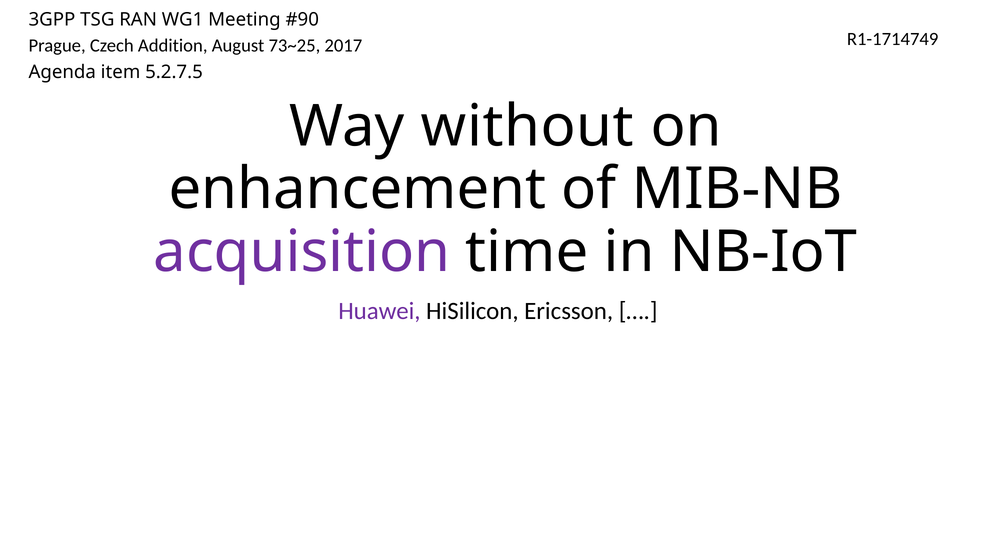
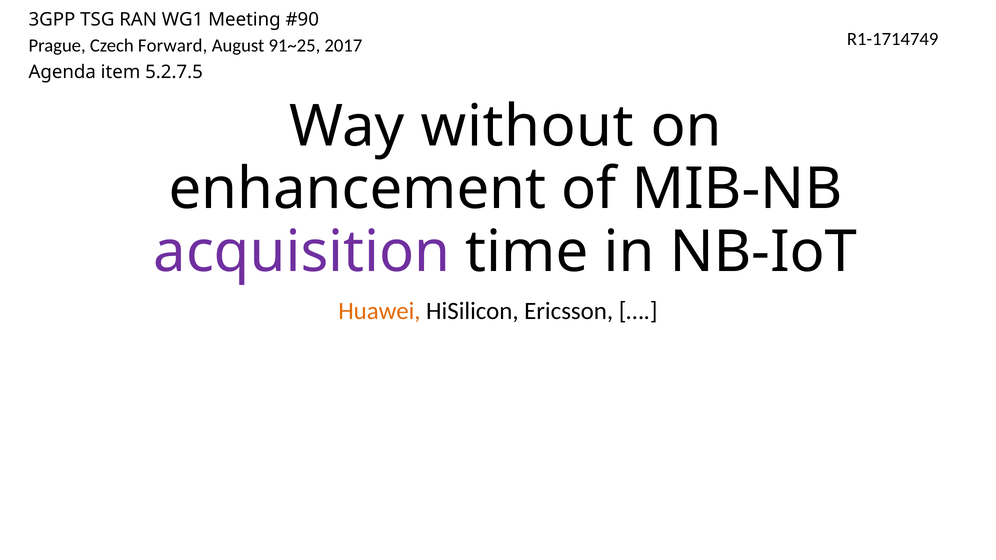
Addition: Addition -> Forward
73~25: 73~25 -> 91~25
Huawei colour: purple -> orange
